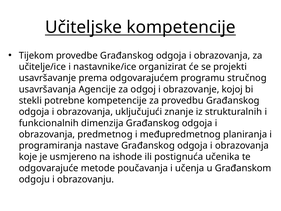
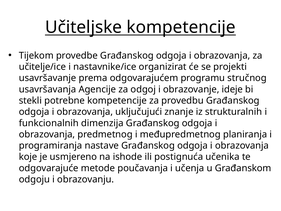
kojoj: kojoj -> ideje
